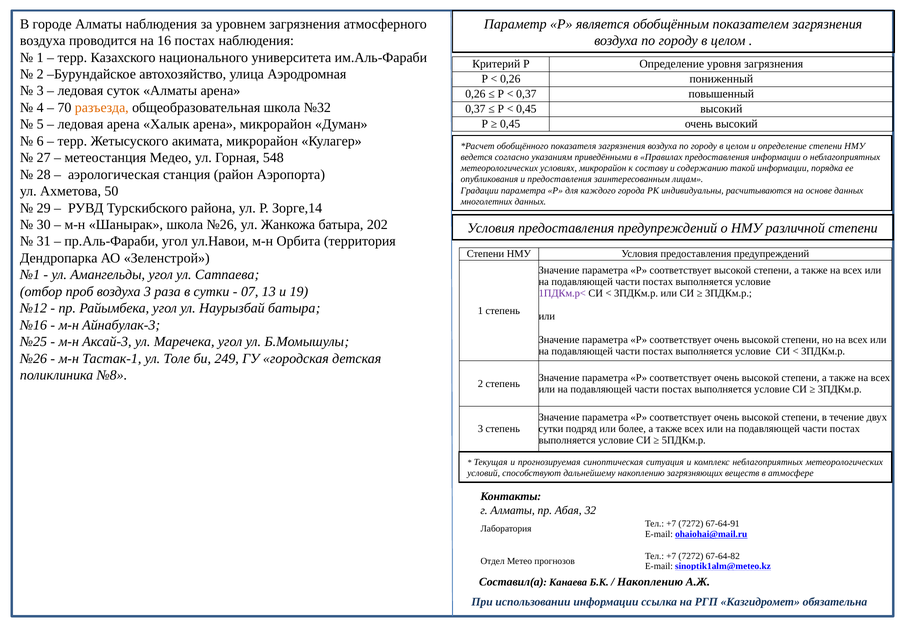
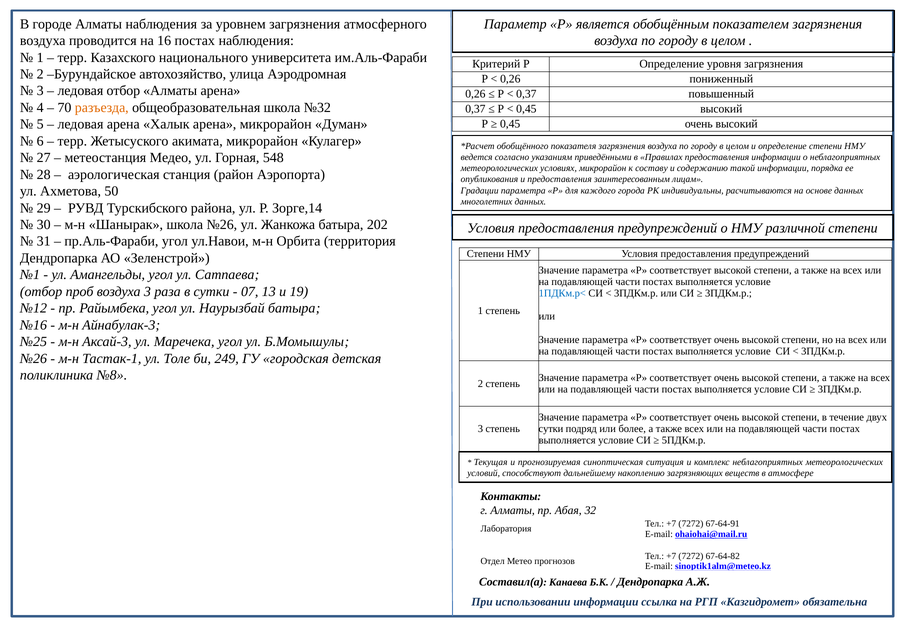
ледовая суток: суток -> отбор
1ПДКм.р< colour: purple -> blue
Накоплению at (650, 582): Накоплению -> Дендропарка
